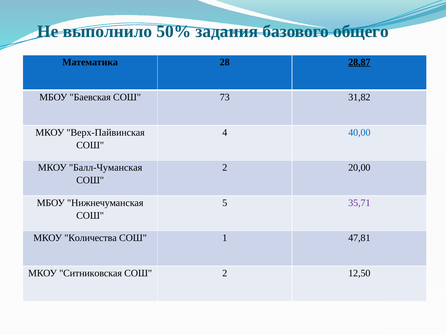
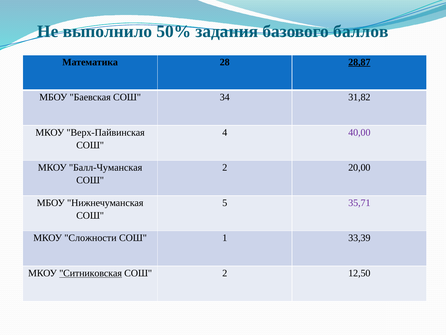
общего: общего -> баллов
73: 73 -> 34
40,00 colour: blue -> purple
Количества: Количества -> Сложности
47,81: 47,81 -> 33,39
Ситниковская underline: none -> present
